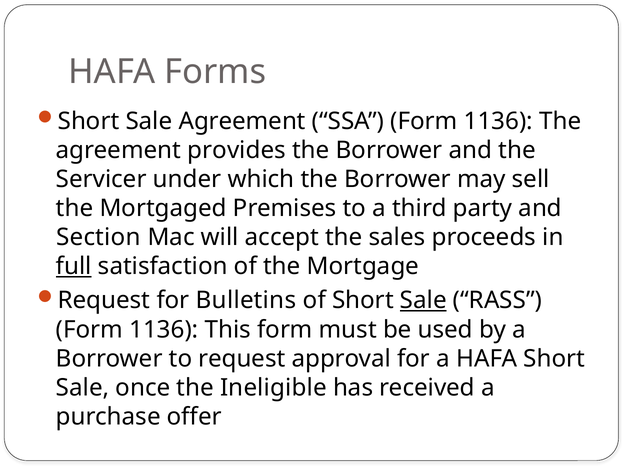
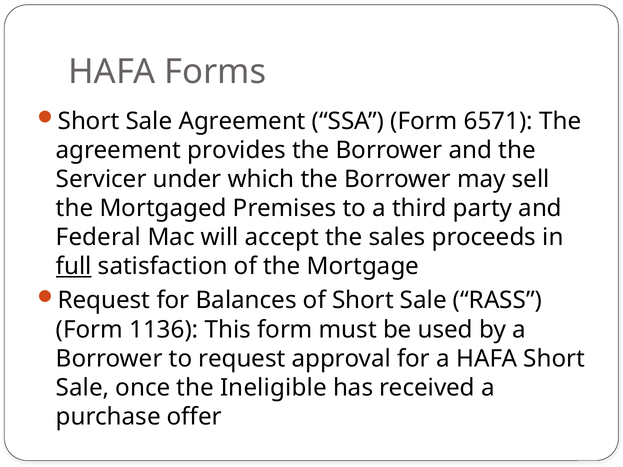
SSA Form 1136: 1136 -> 6571
Section: Section -> Federal
Bulletins: Bulletins -> Balances
Sale at (423, 301) underline: present -> none
